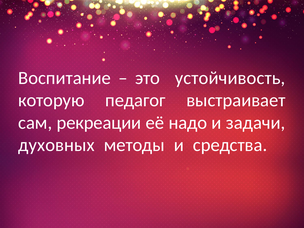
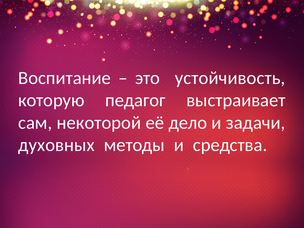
рекреации: рекреации -> некоторой
надо: надо -> дело
